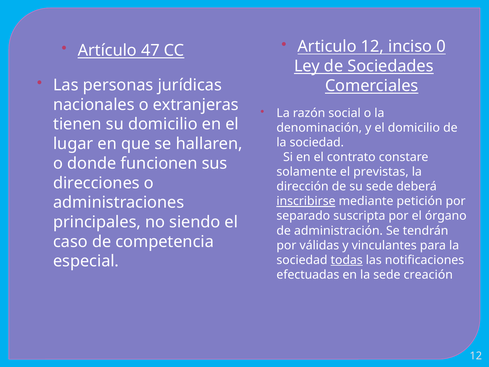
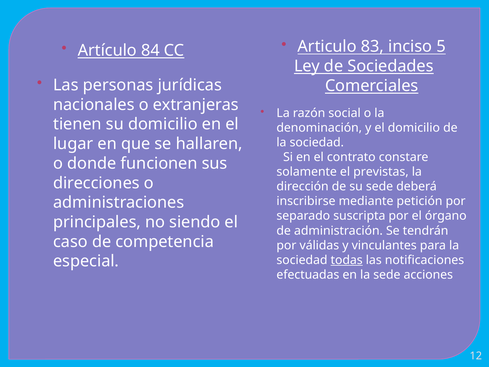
47: 47 -> 84
Articulo 12: 12 -> 83
0: 0 -> 5
inscribirse underline: present -> none
creación: creación -> acciones
